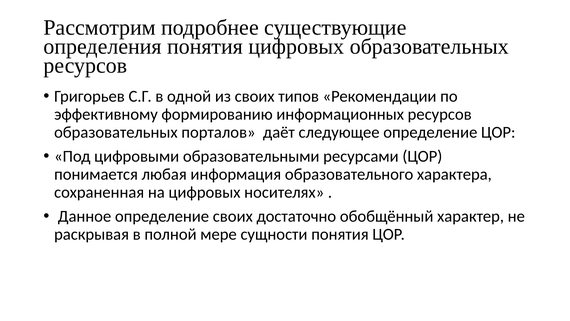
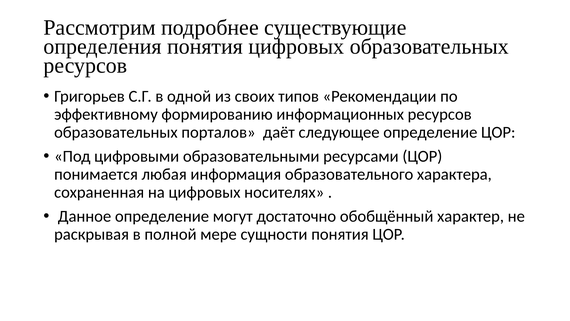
определение своих: своих -> могут
